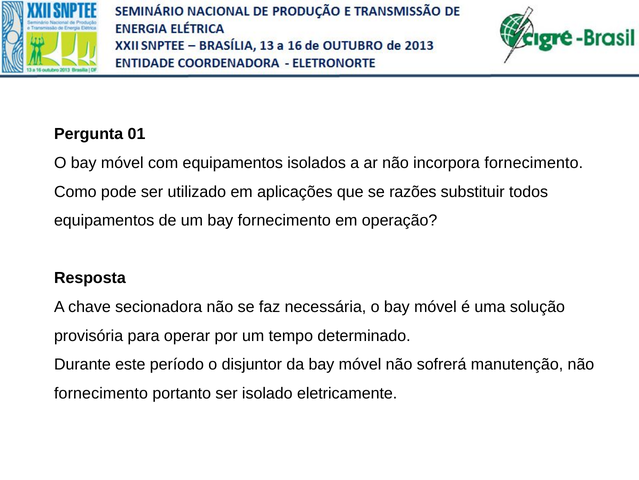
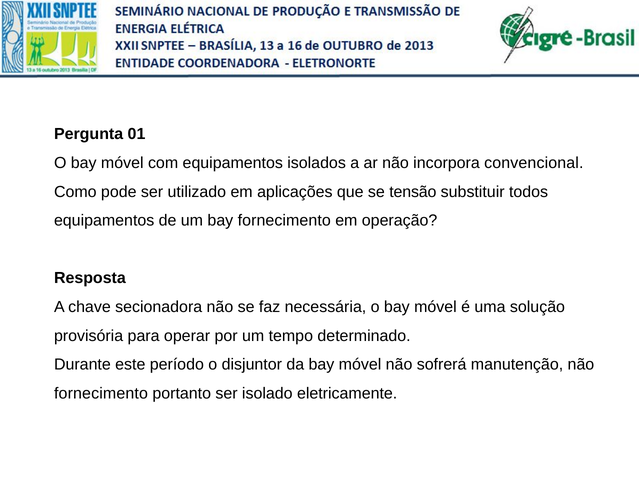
incorpora fornecimento: fornecimento -> convencional
razões: razões -> tensão
